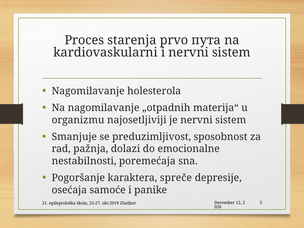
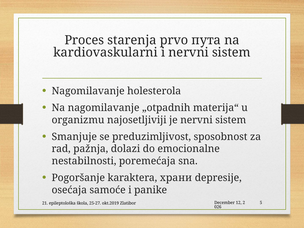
spreče: spreče -> храни
